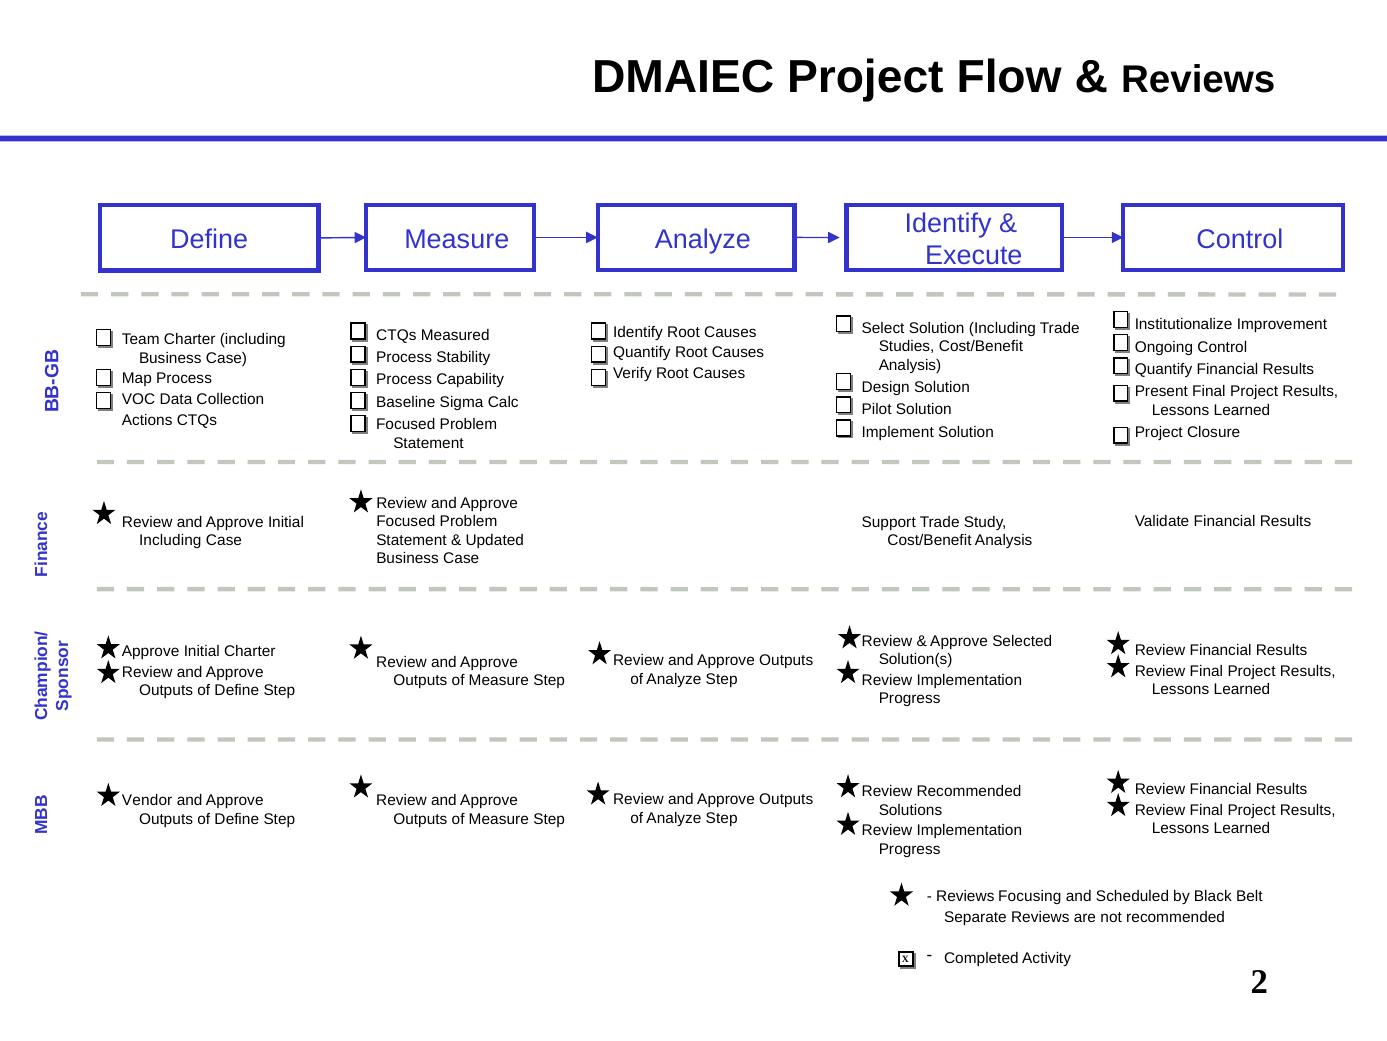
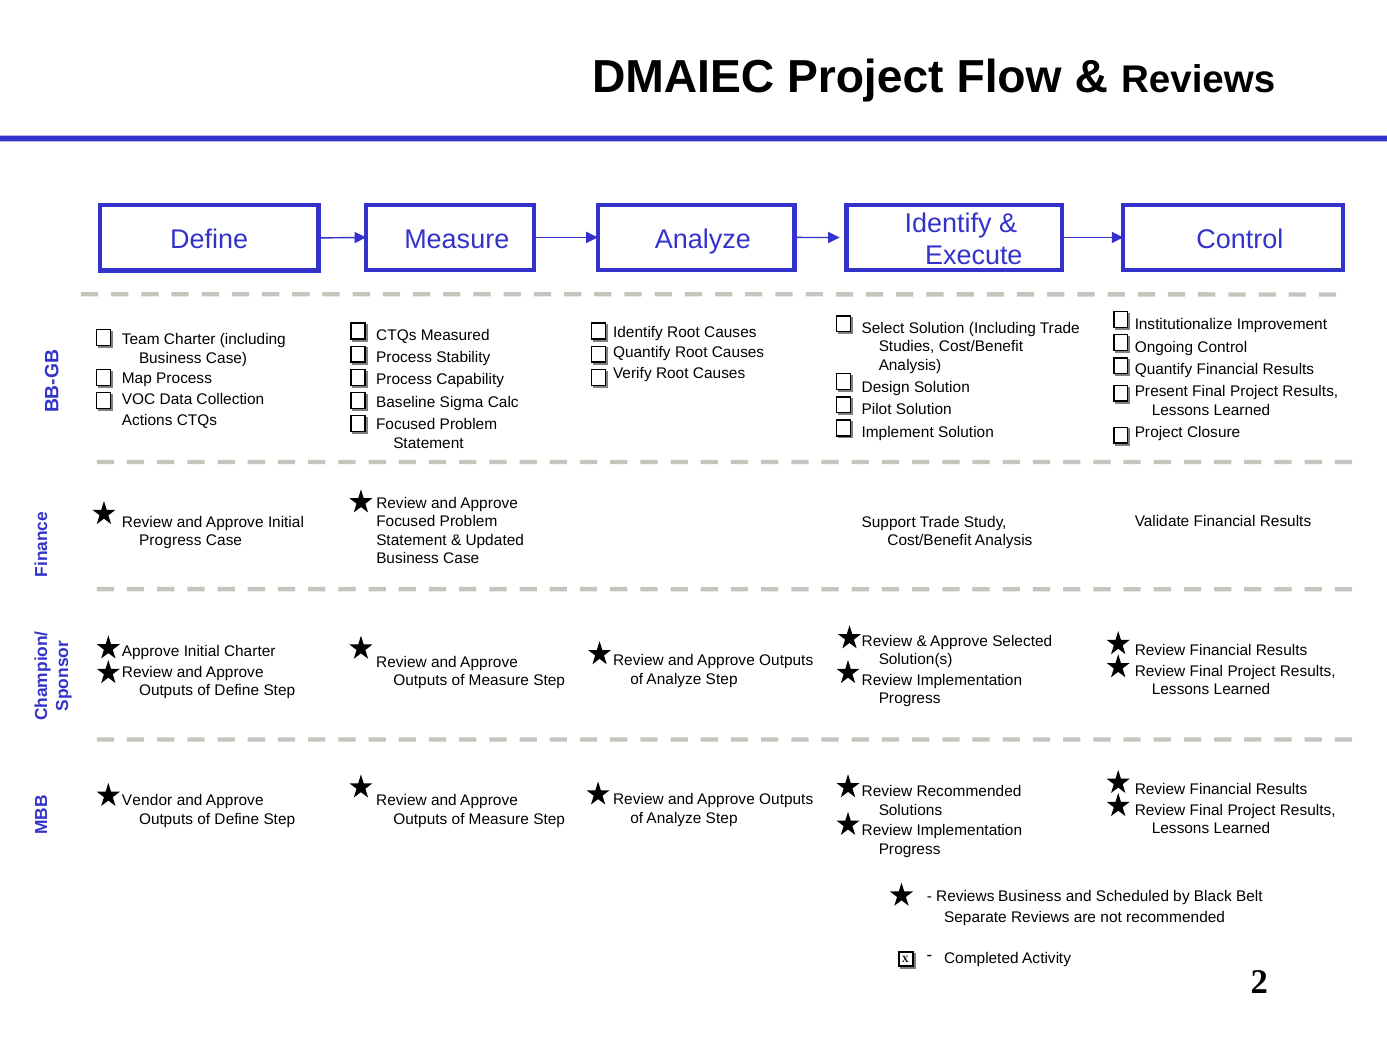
Including at (170, 540): Including -> Progress
Reviews Focusing: Focusing -> Business
